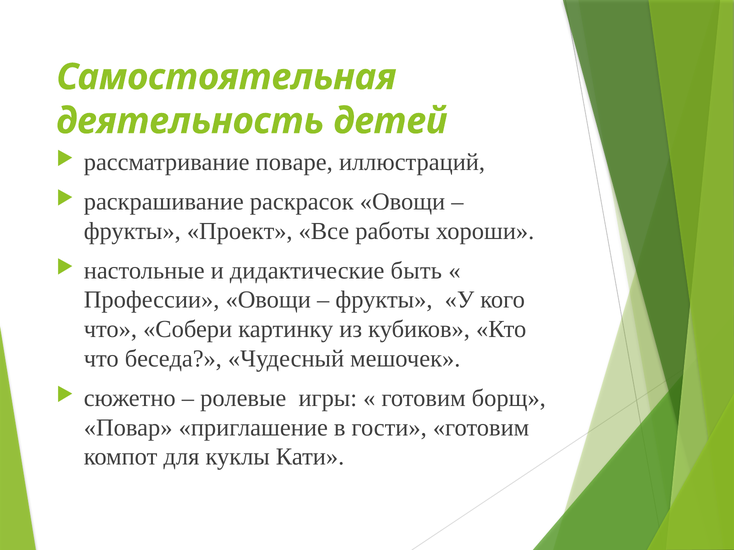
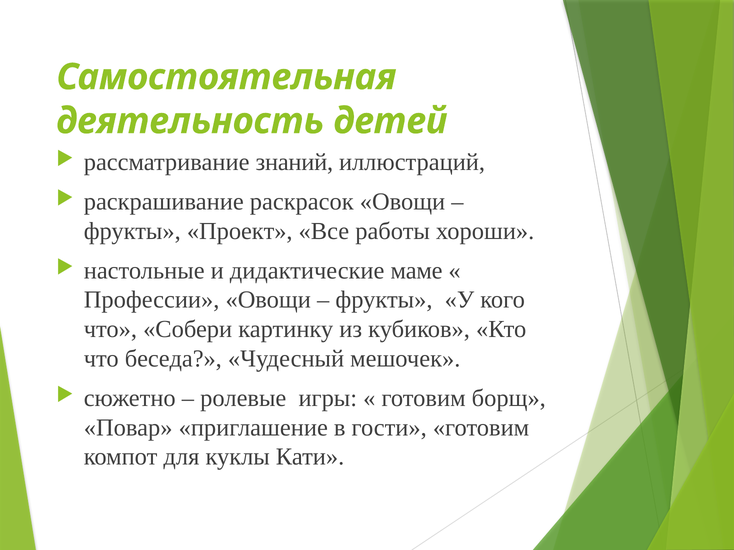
поваре: поваре -> знаний
быть: быть -> маме
